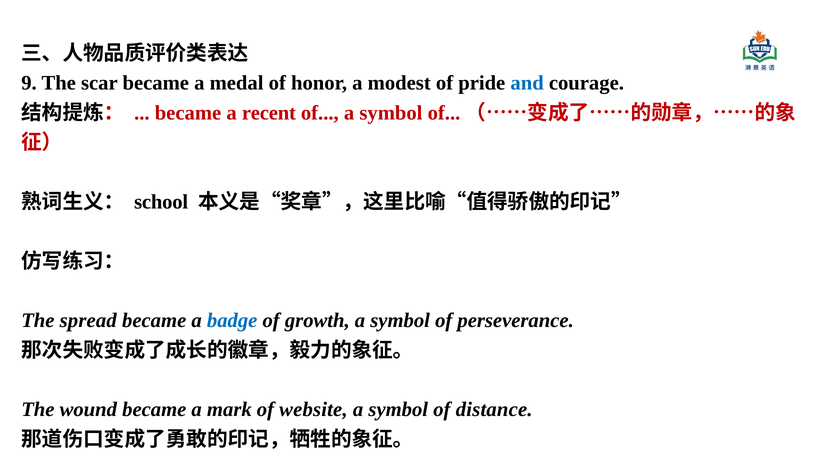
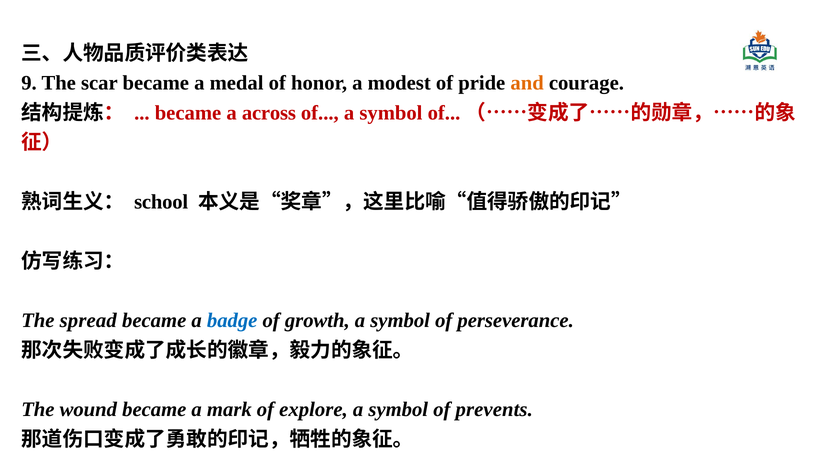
and colour: blue -> orange
recent: recent -> across
website: website -> explore
distance: distance -> prevents
